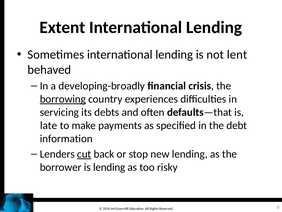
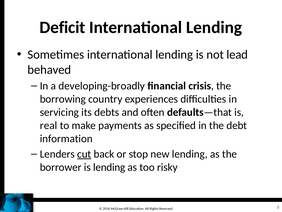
Extent: Extent -> Deficit
lent: lent -> lead
borrowing underline: present -> none
late: late -> real
